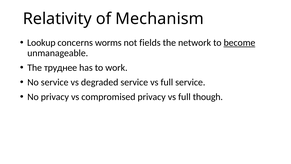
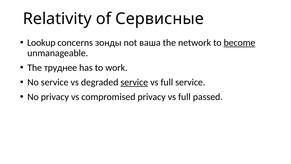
Mechanism: Mechanism -> Сервисные
worms: worms -> зонды
fields: fields -> ваша
service at (134, 82) underline: none -> present
though: though -> passed
